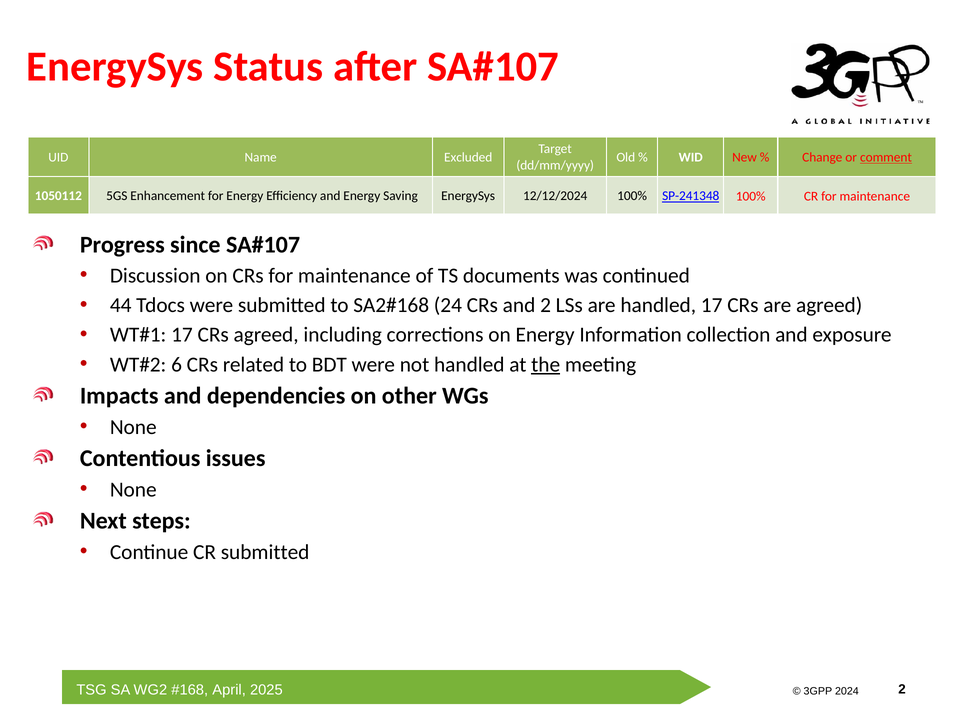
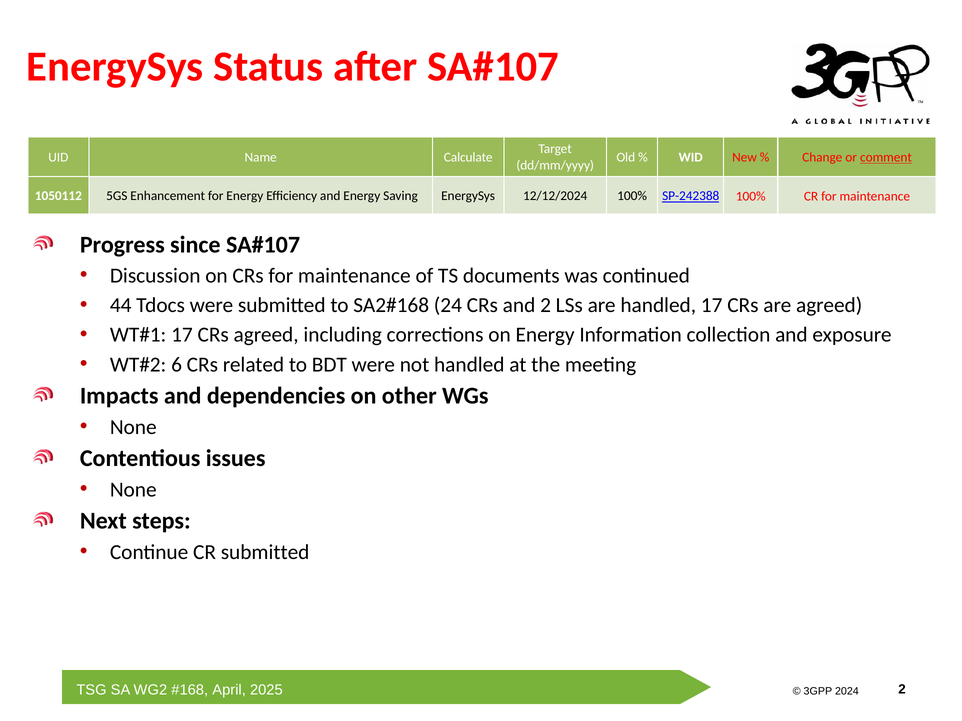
Excluded: Excluded -> Calculate
SP-241348: SP-241348 -> SP-242388
the underline: present -> none
